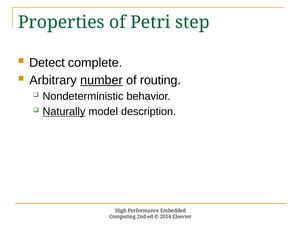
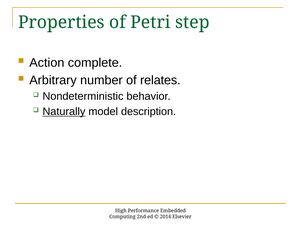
Detect: Detect -> Action
number underline: present -> none
routing: routing -> relates
